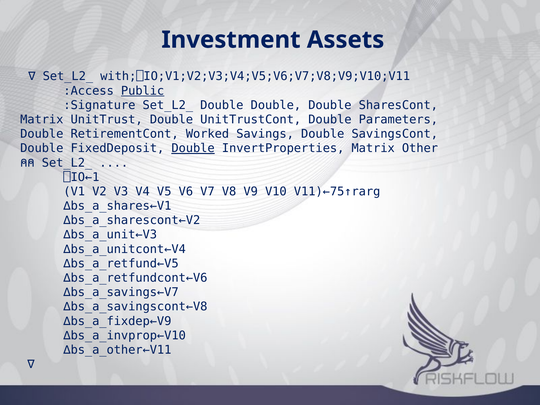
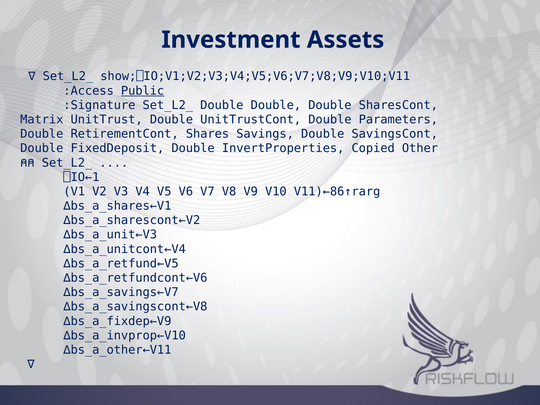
with;⎕IO;V1;V2;V3;V4;V5;V6;V7;V8;V9;V10;V11: with;⎕IO;V1;V2;V3;V4;V5;V6;V7;V8;V9;V10;V11 -> show;⎕IO;V1;V2;V3;V4;V5;V6;V7;V8;V9;V10;V11
Worked: Worked -> Shares
Double at (193, 148) underline: present -> none
InvertProperties Matrix: Matrix -> Copied
V11)←75↑rarg: V11)←75↑rarg -> V11)←86↑rarg
